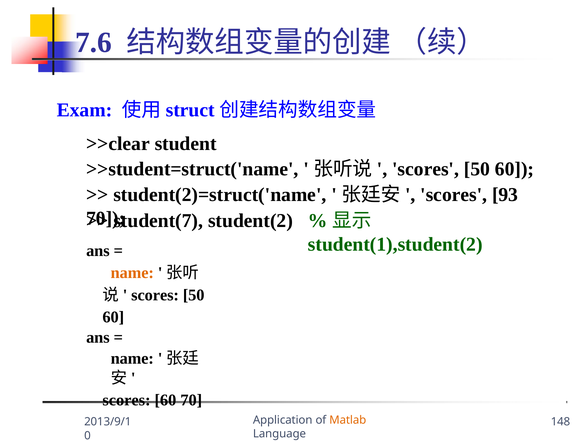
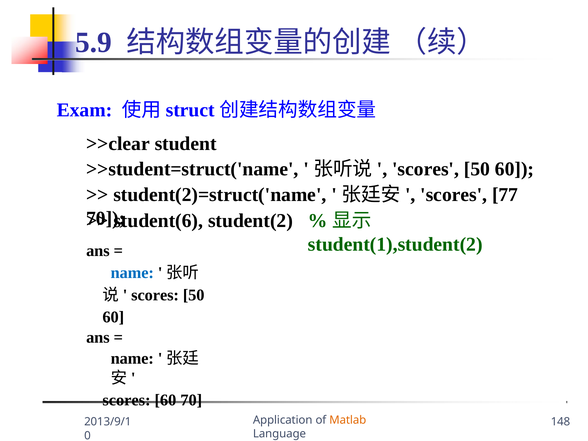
7.6: 7.6 -> 5.9
93: 93 -> 77
student(7: student(7 -> student(6
name at (132, 273) colour: orange -> blue
